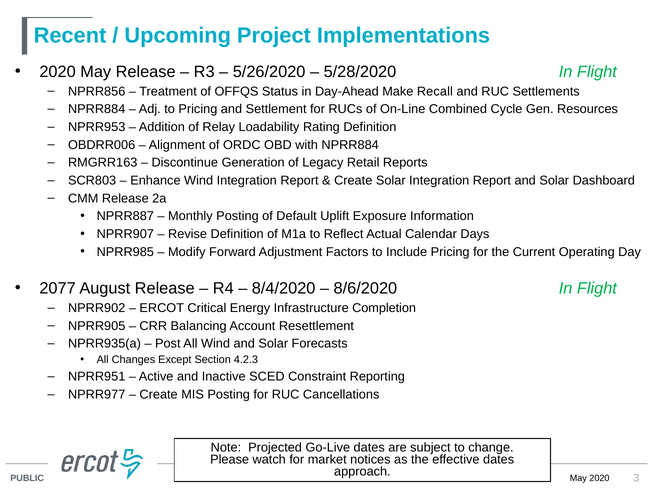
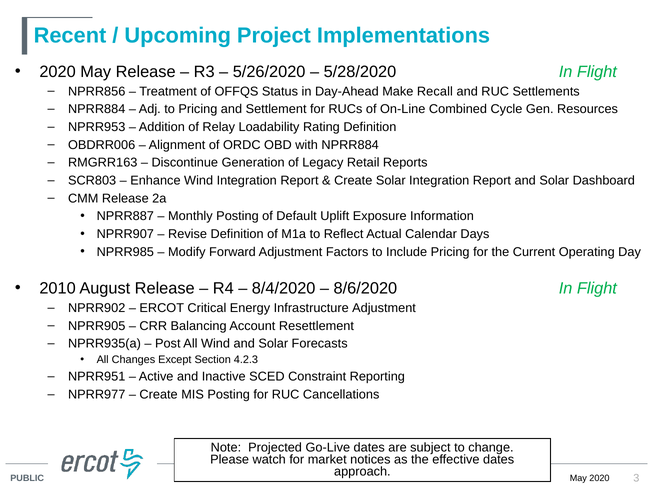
2077: 2077 -> 2010
Infrastructure Completion: Completion -> Adjustment
